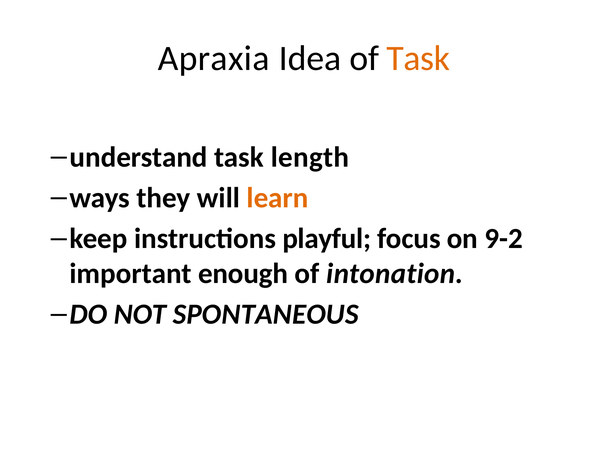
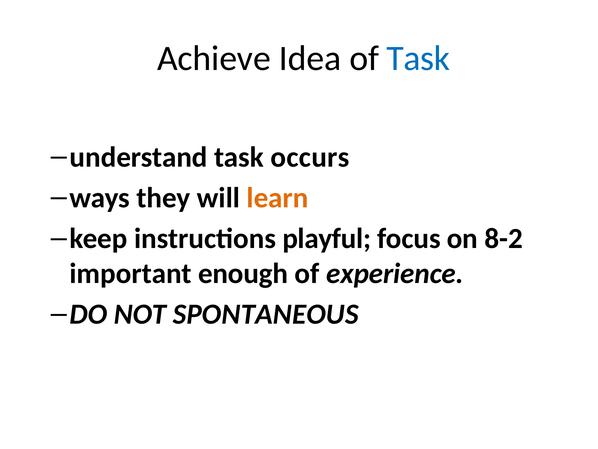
Apraxia: Apraxia -> Achieve
Task at (418, 58) colour: orange -> blue
length: length -> occurs
9-2: 9-2 -> 8-2
intonation: intonation -> experience
